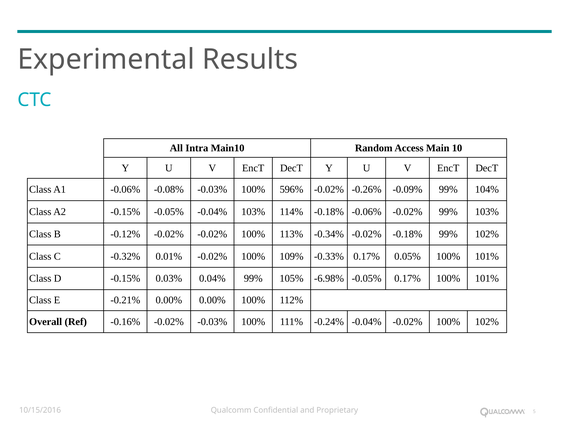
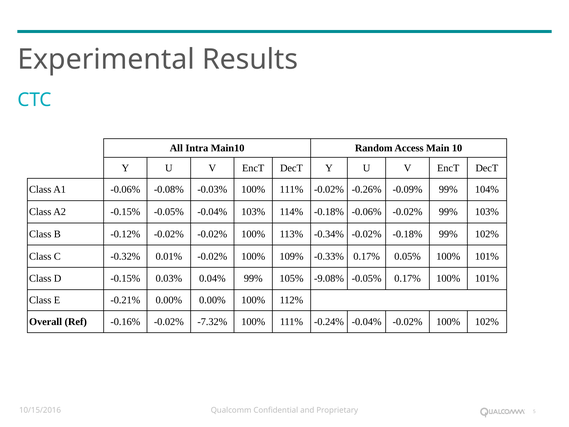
-0.03% 100% 596%: 596% -> 111%
-6.98%: -6.98% -> -9.08%
-0.02% -0.03%: -0.03% -> -7.32%
